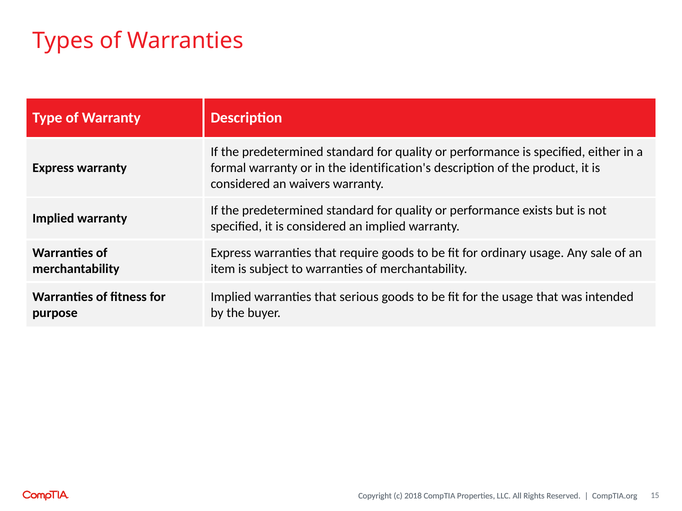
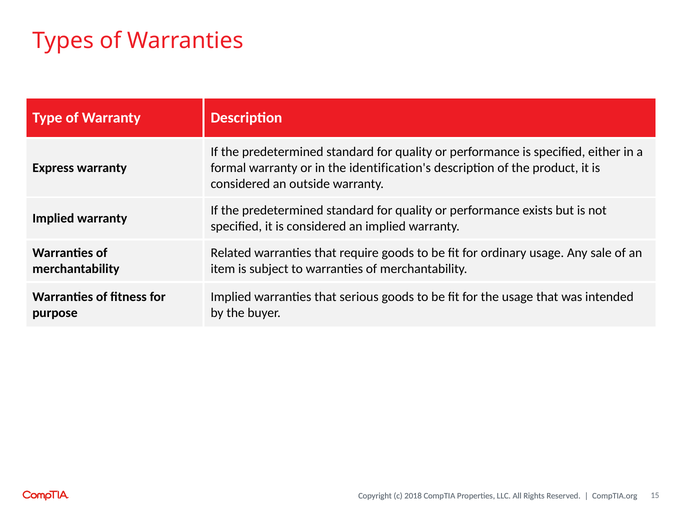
waivers: waivers -> outside
Express at (231, 253): Express -> Related
